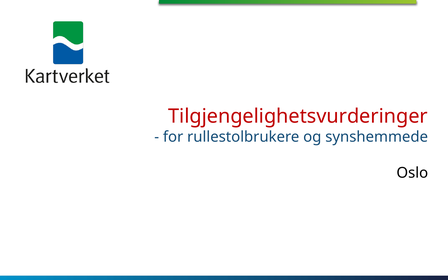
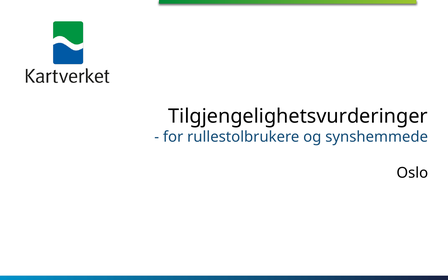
Tilgjengelighetsvurderinger colour: red -> black
